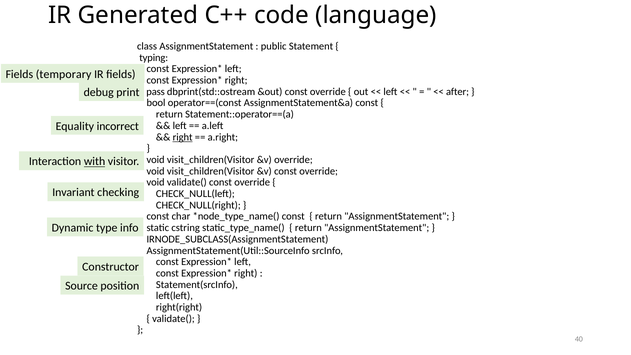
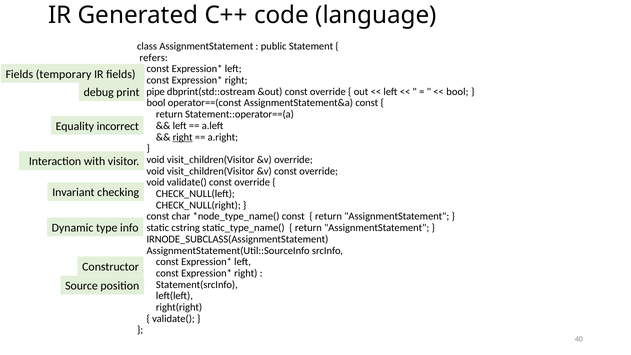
typing: typing -> refers
pass: pass -> pipe
after at (458, 92): after -> bool
with underline: present -> none
